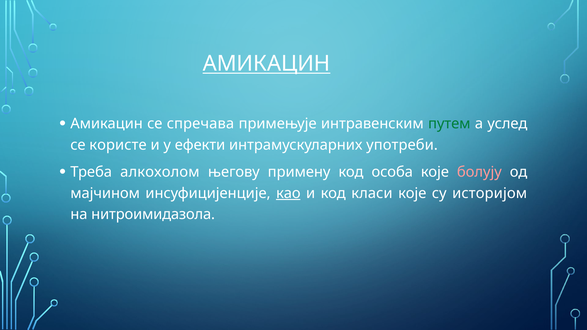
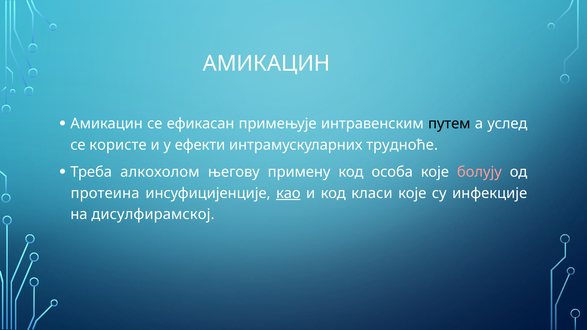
АМИКАЦИН at (267, 64) underline: present -> none
спречава: спречава -> ефикасан
путем colour: green -> black
употреби: употреби -> трудноће
мајчином: мајчином -> протеина
историјом: историјом -> инфекције
нитроимидазола: нитроимидазола -> дисулфирамској
